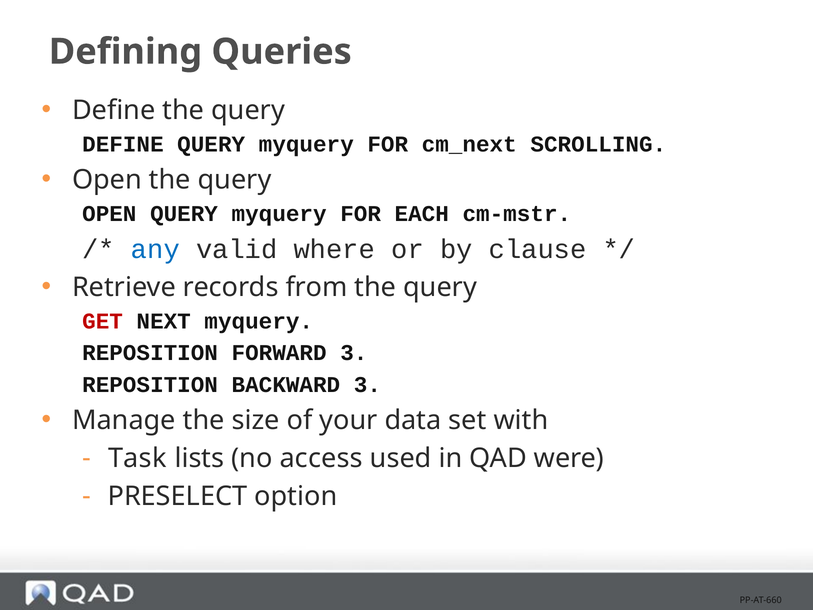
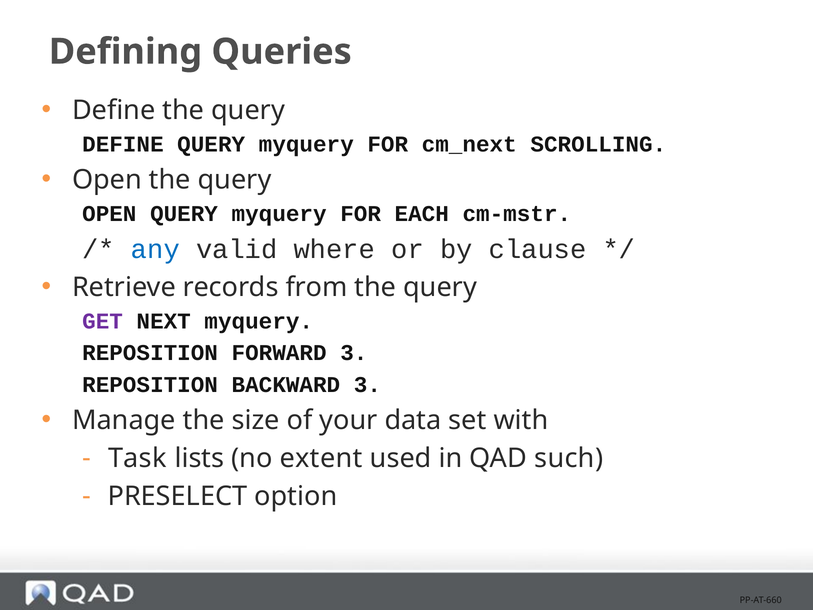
GET colour: red -> purple
access: access -> extent
were: were -> such
